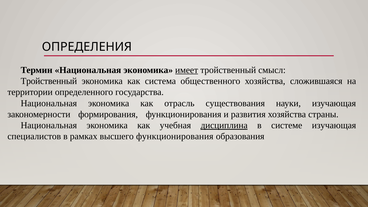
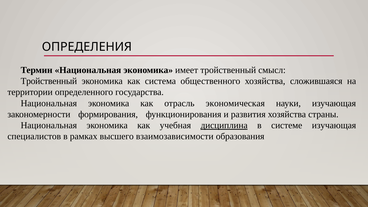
имеет underline: present -> none
существования: существования -> экономическая
высшего функционирования: функционирования -> взаимозависимости
